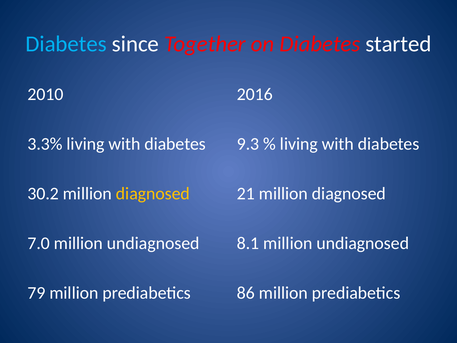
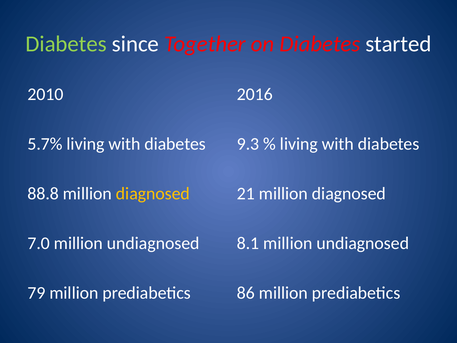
Diabetes at (66, 44) colour: light blue -> light green
3.3%: 3.3% -> 5.7%
30.2: 30.2 -> 88.8
